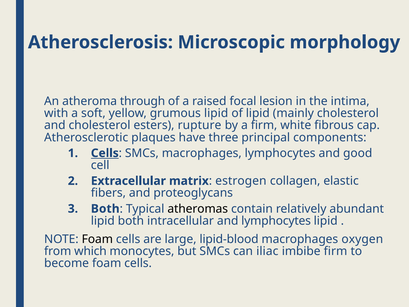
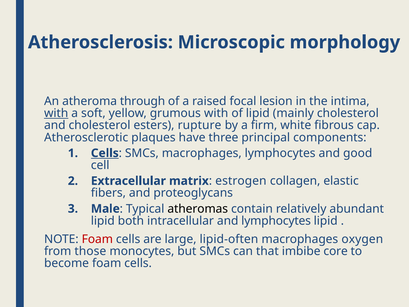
with at (56, 113) underline: none -> present
grumous lipid: lipid -> with
Both at (105, 209): Both -> Male
Foam at (97, 239) colour: black -> red
lipid-blood: lipid-blood -> lipid-often
which: which -> those
iliac: iliac -> that
imbibe firm: firm -> core
